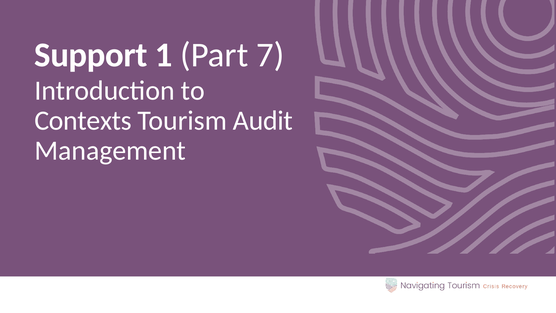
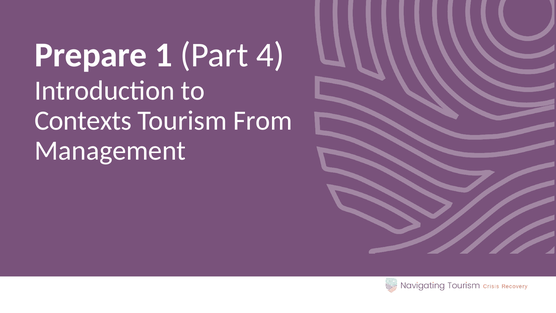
Support: Support -> Prepare
7: 7 -> 4
Audit: Audit -> From
